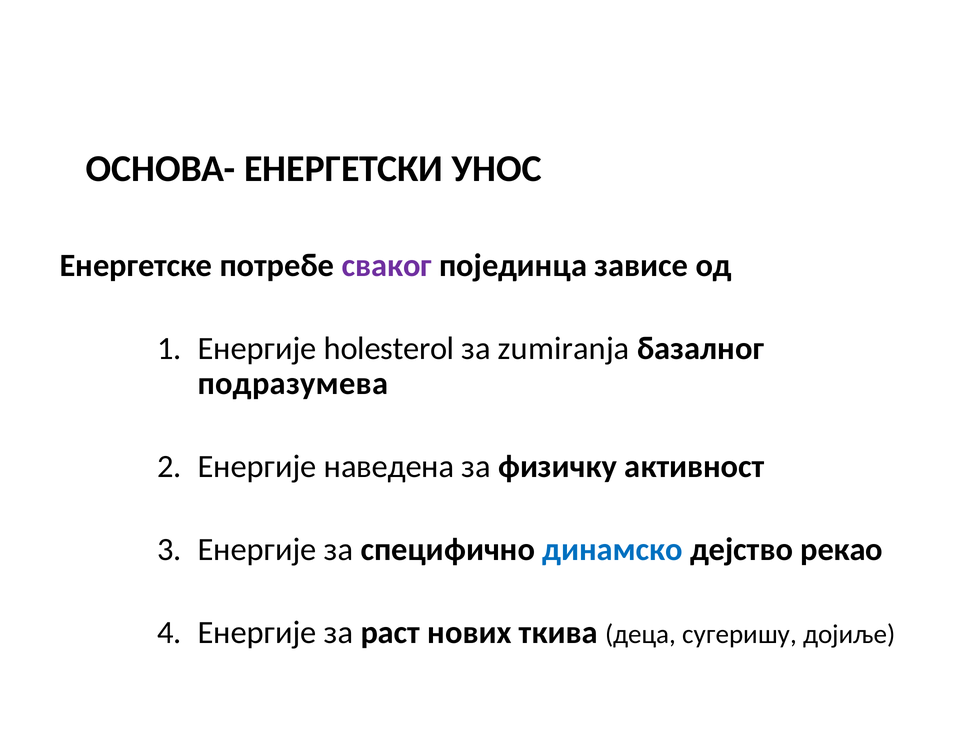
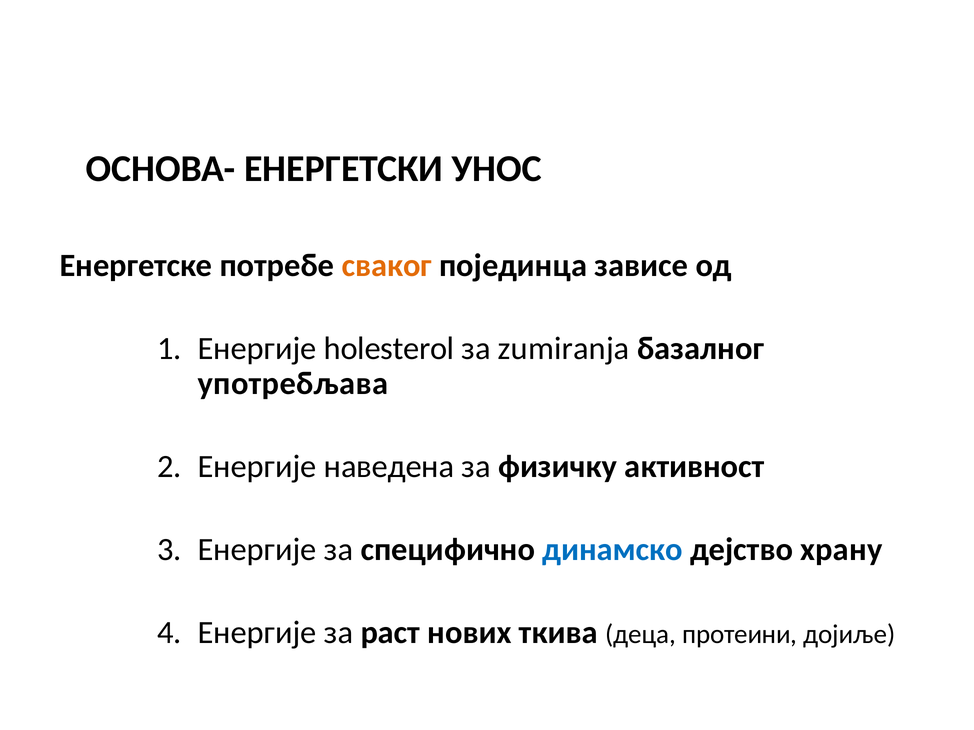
сваког colour: purple -> orange
подразумева: подразумева -> употребљава
рекао: рекао -> храну
сугеришу: сугеришу -> протеини
